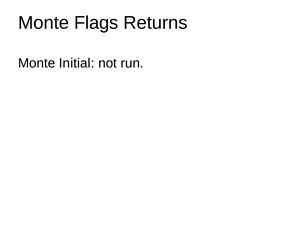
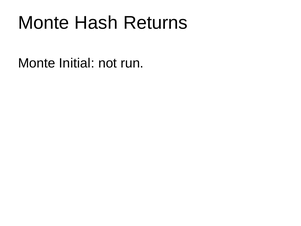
Flags: Flags -> Hash
